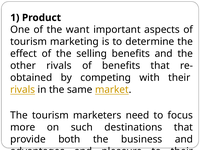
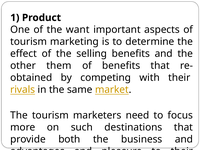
other rivals: rivals -> them
